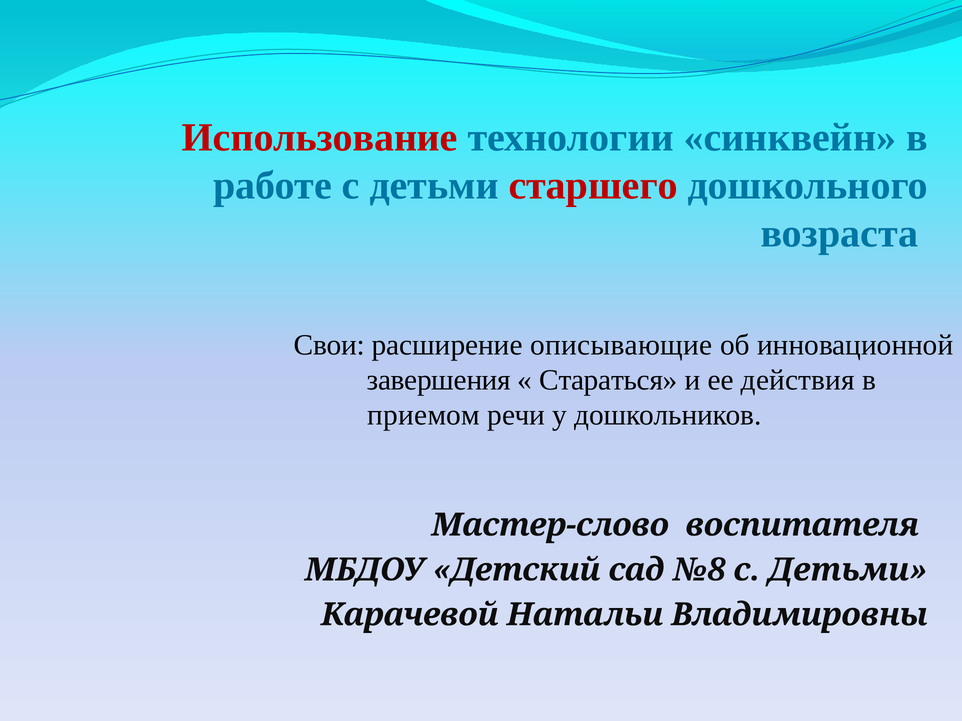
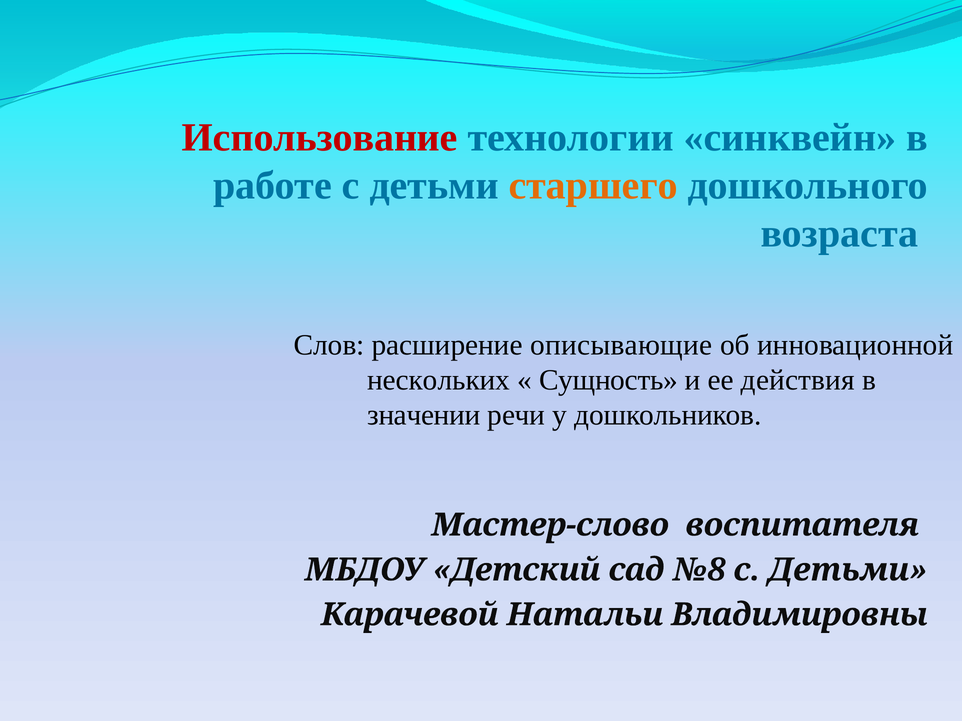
старшего colour: red -> orange
Свои: Свои -> Слов
завершения: завершения -> нескольких
Стараться: Стараться -> Сущность
приемом: приемом -> значении
